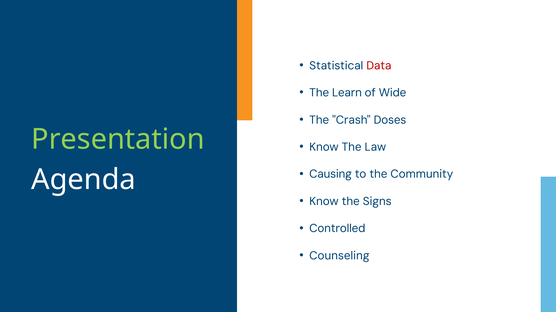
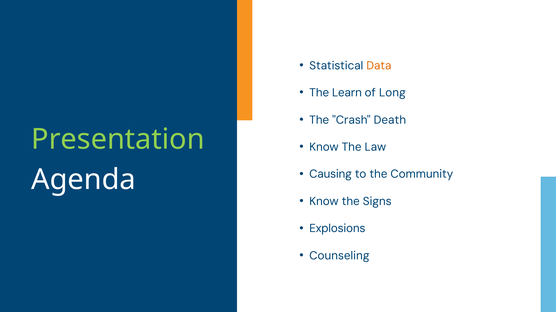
Data colour: red -> orange
Wide: Wide -> Long
Doses: Doses -> Death
Controlled: Controlled -> Explosions
